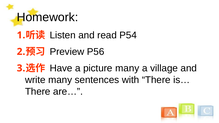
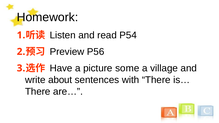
picture many: many -> some
write many: many -> about
